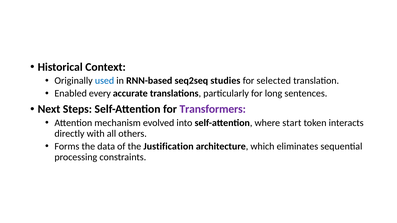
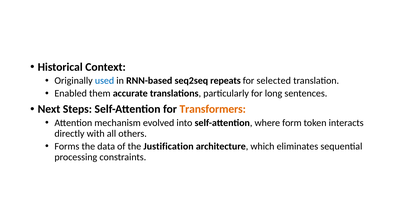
studies: studies -> repeats
every: every -> them
Transformers colour: purple -> orange
start: start -> form
